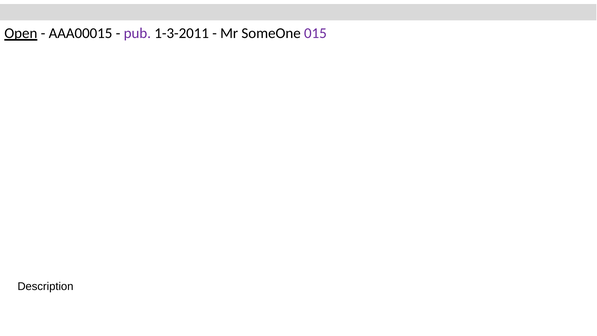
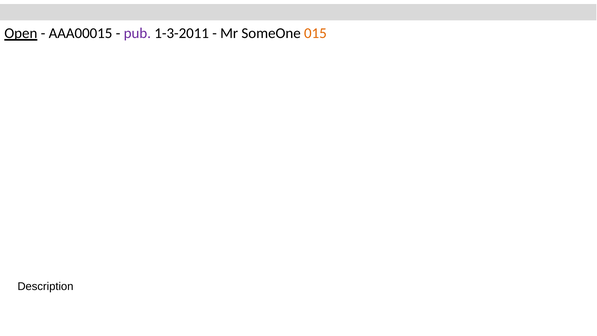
015 colour: purple -> orange
